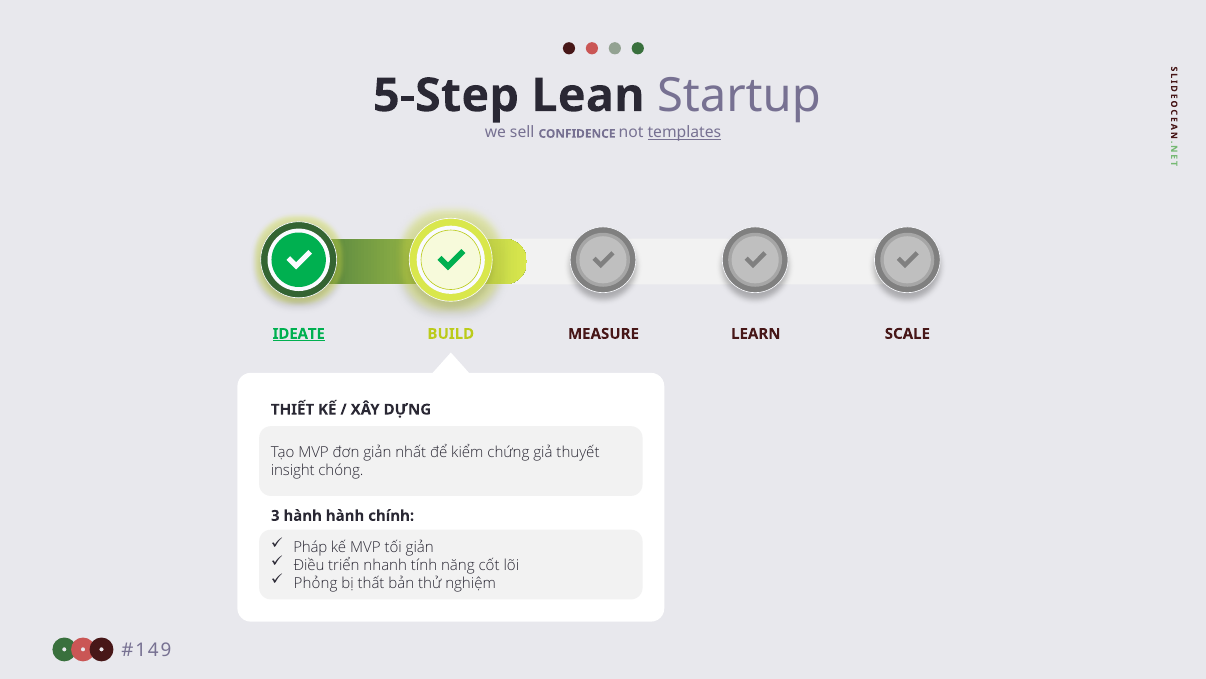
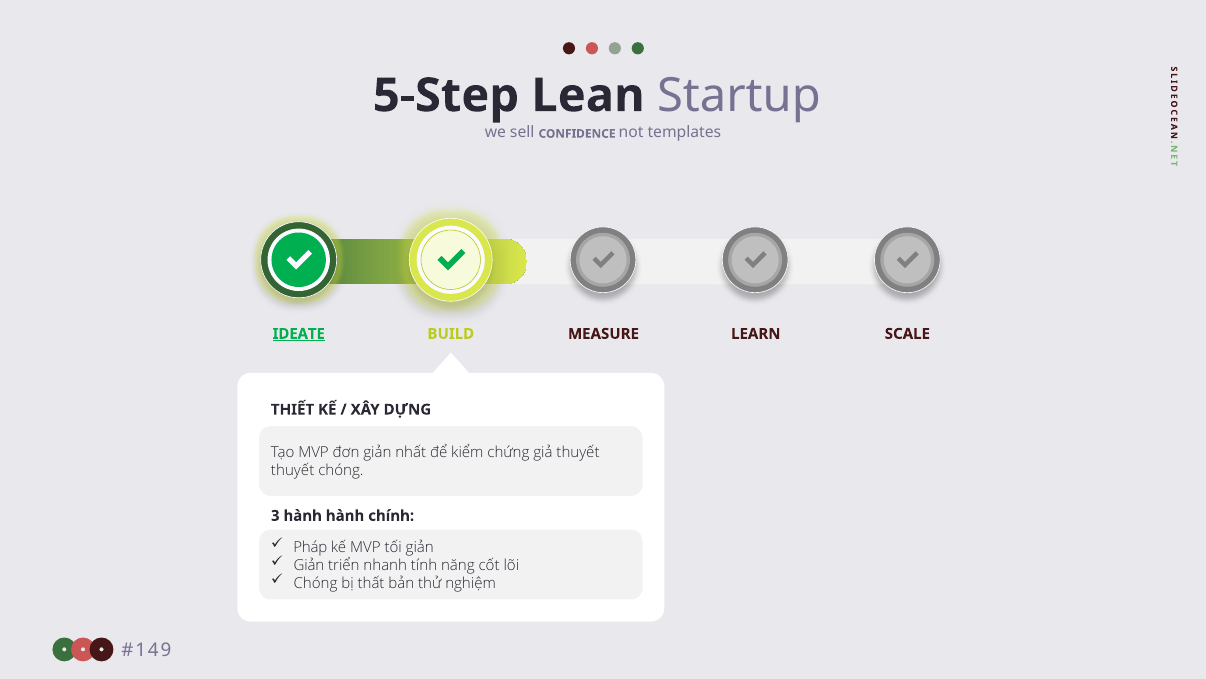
templates underline: present -> none
insight at (293, 470): insight -> thuyết
Điều at (309, 565): Điều -> Giản
Phỏng at (315, 583): Phỏng -> Chóng
